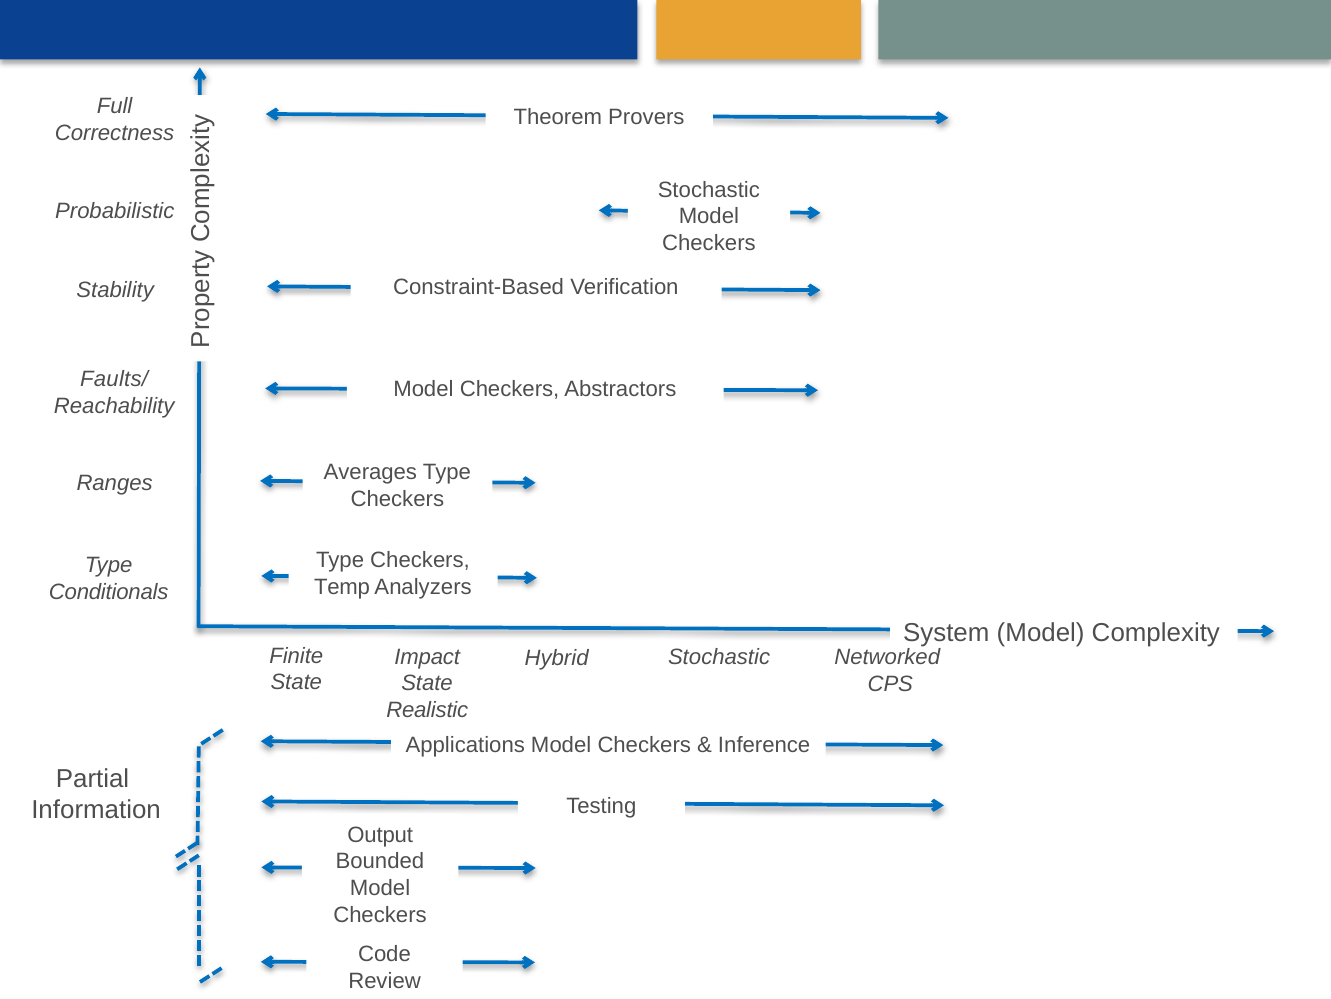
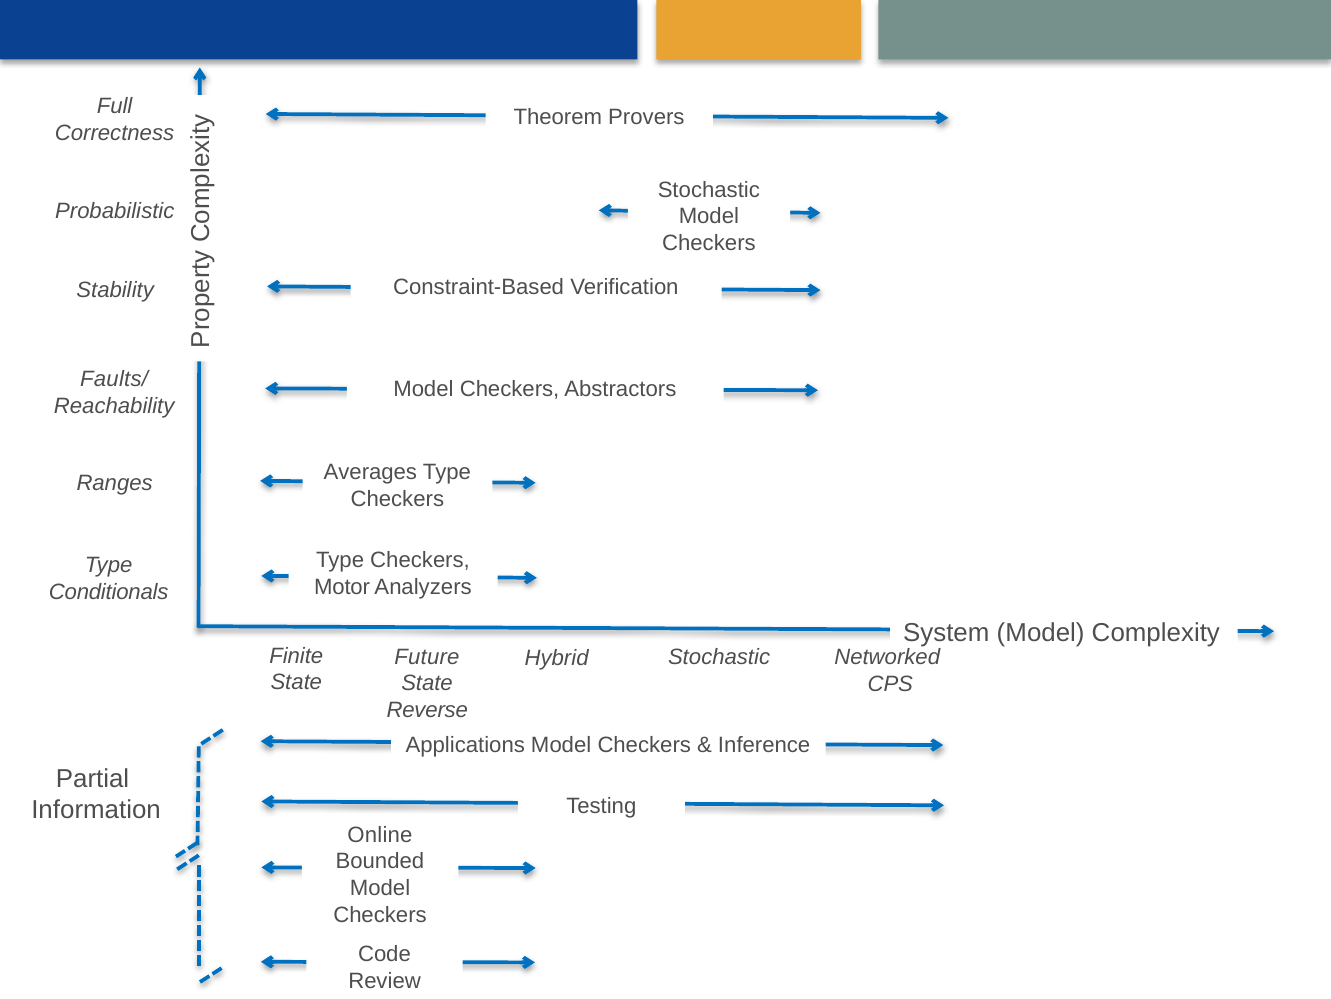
Temp: Temp -> Motor
Impact: Impact -> Future
Realistic: Realistic -> Reverse
Output: Output -> Online
